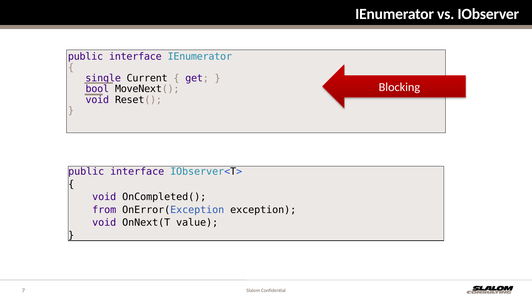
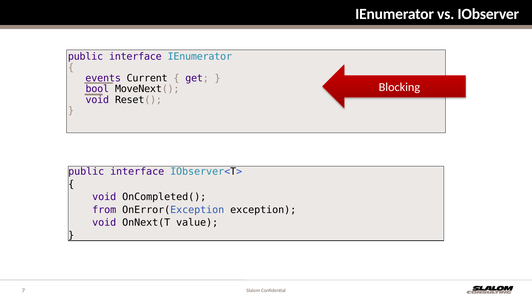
single: single -> events
